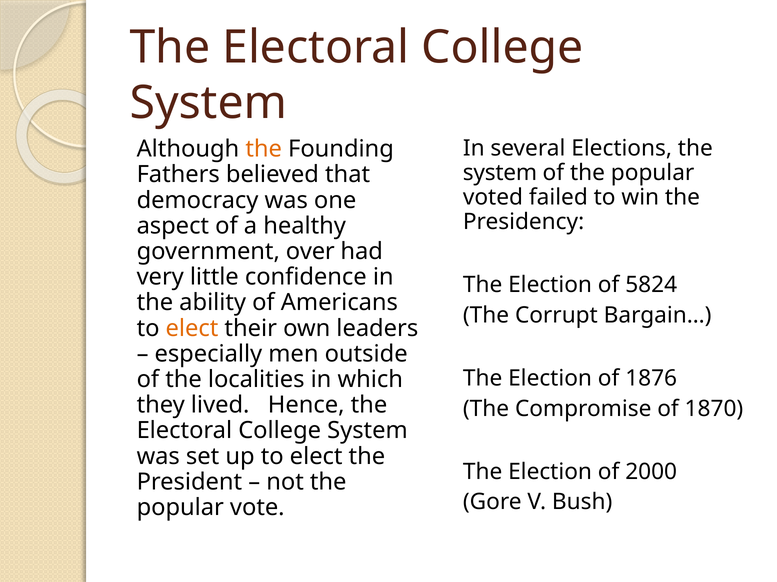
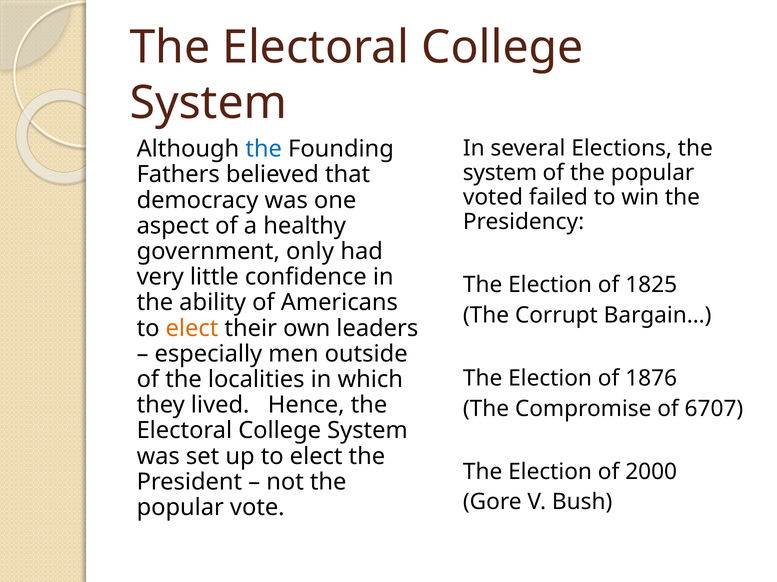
the at (264, 149) colour: orange -> blue
over: over -> only
5824: 5824 -> 1825
1870: 1870 -> 6707
